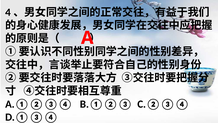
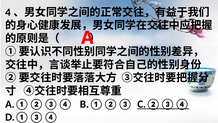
C.②③④ underline: none -> present
